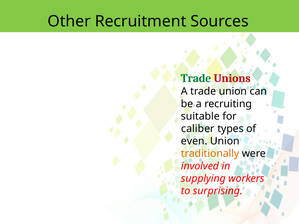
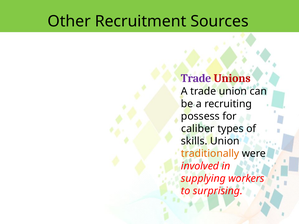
Trade at (196, 78) colour: green -> purple
suitable: suitable -> possess
even: even -> skills
